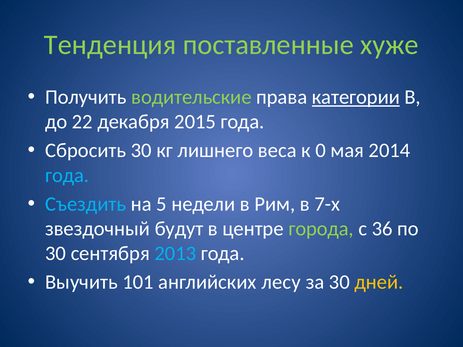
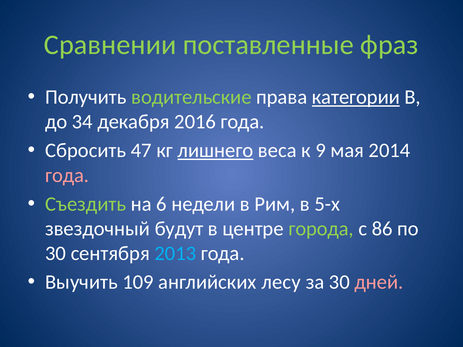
Тенденция: Тенденция -> Сравнении
хуже: хуже -> фраз
22: 22 -> 34
2015: 2015 -> 2016
Сбросить 30: 30 -> 47
лишнего underline: none -> present
0: 0 -> 9
года at (67, 175) colour: light blue -> pink
Съездить colour: light blue -> light green
5: 5 -> 6
7-х: 7-х -> 5-х
36: 36 -> 86
101: 101 -> 109
дней colour: yellow -> pink
